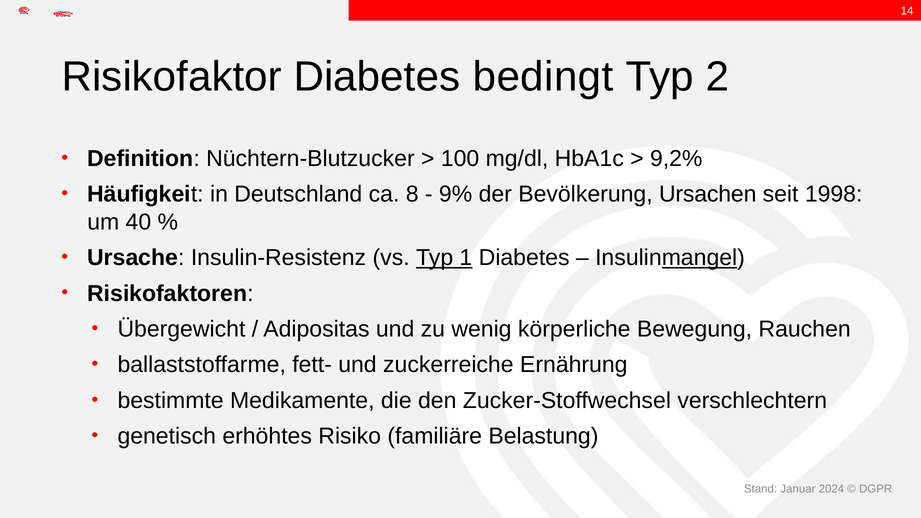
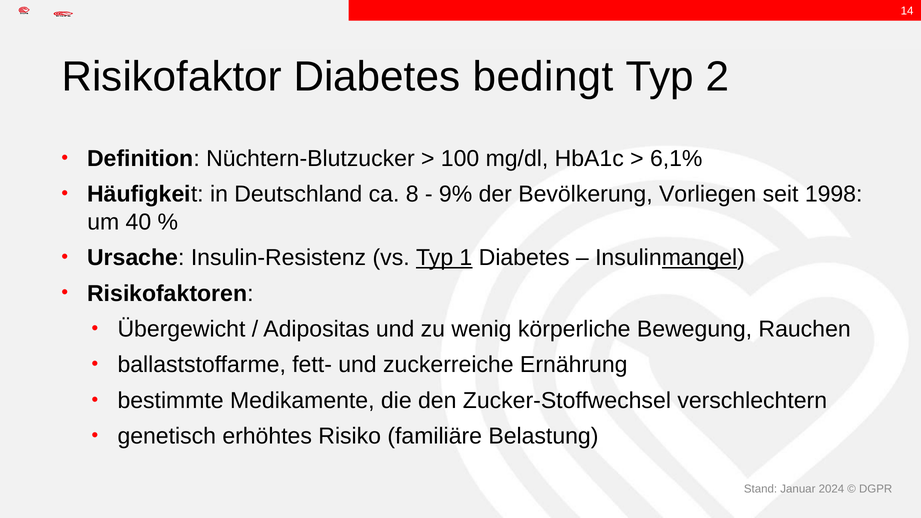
9,2%: 9,2% -> 6,1%
Ursachen: Ursachen -> Vorliegen
